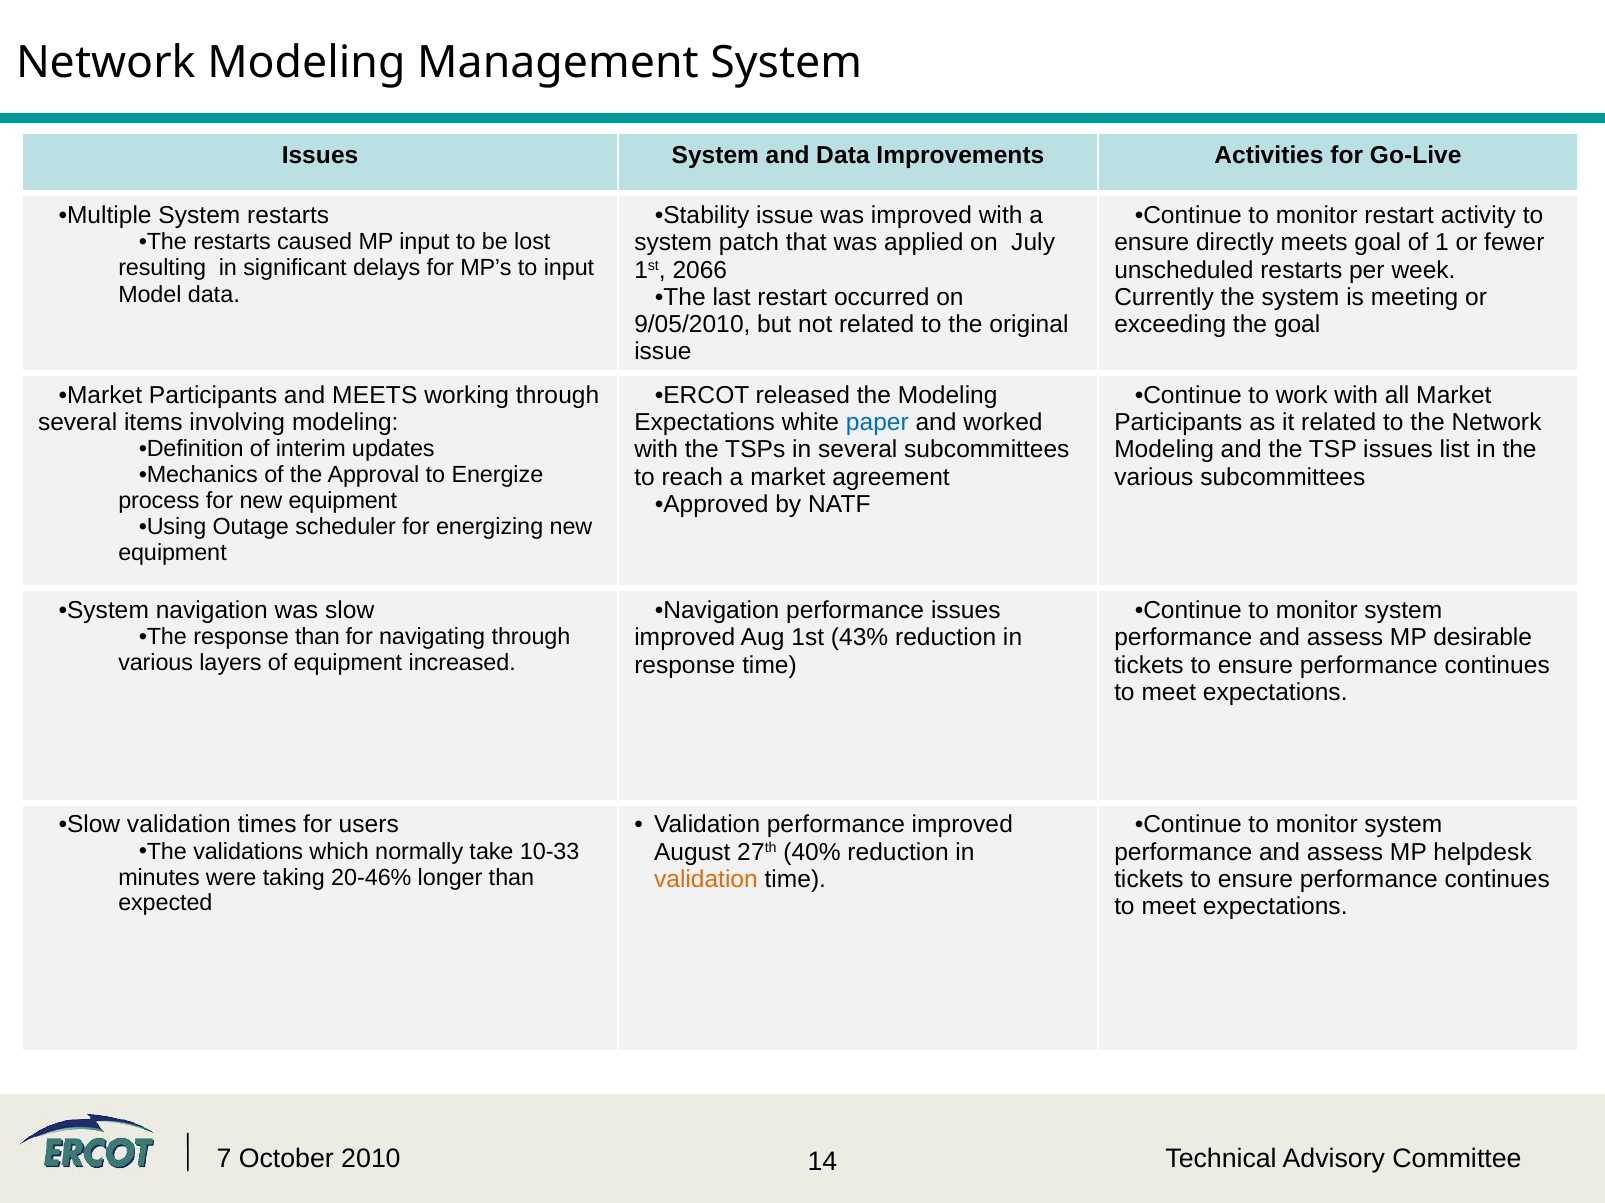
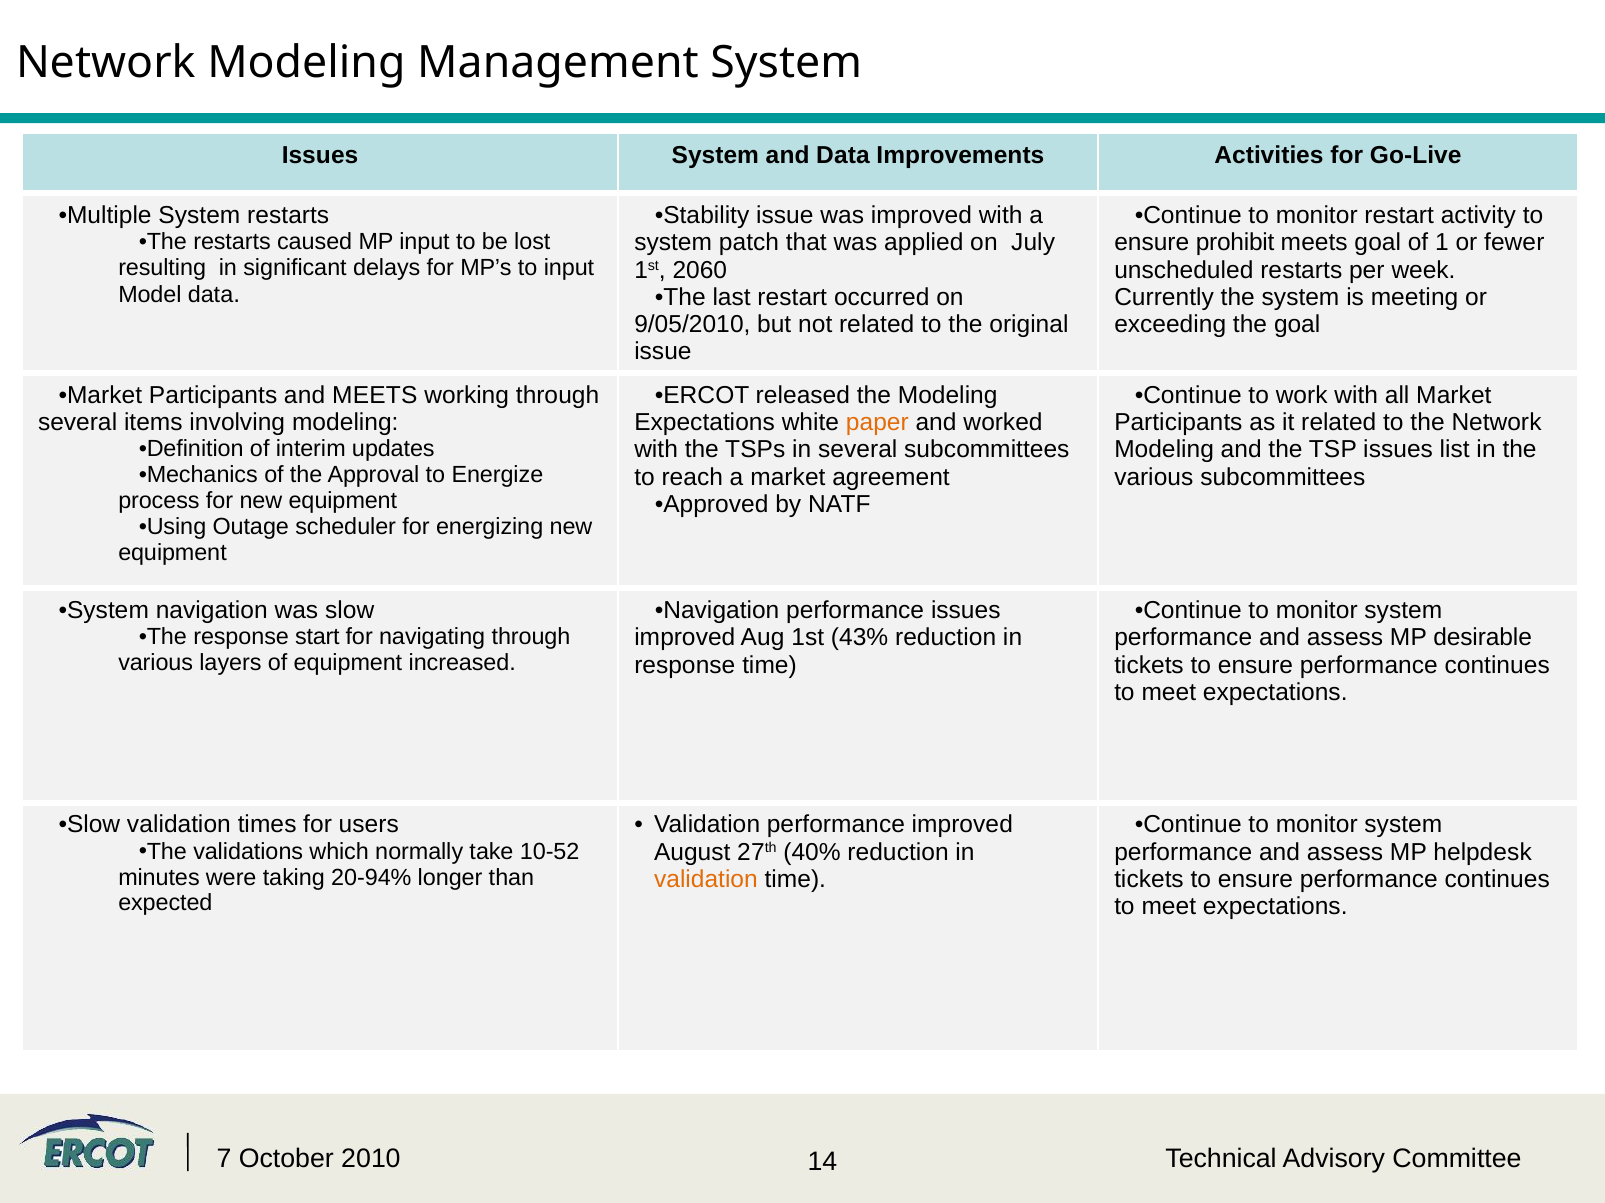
directly: directly -> prohibit
2066: 2066 -> 2060
paper colour: blue -> orange
response than: than -> start
10-33: 10-33 -> 10-52
20-46%: 20-46% -> 20-94%
